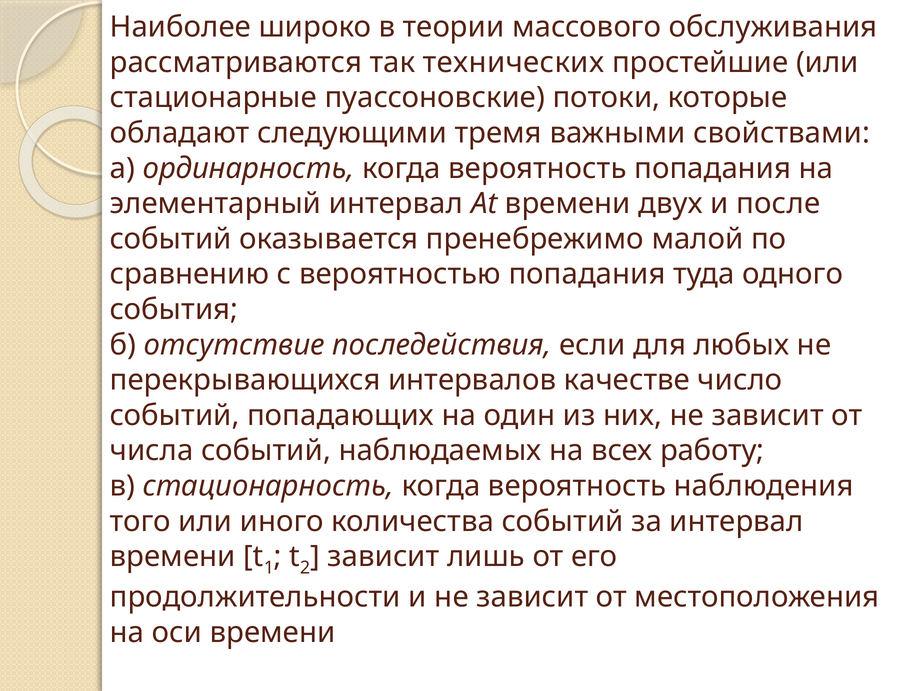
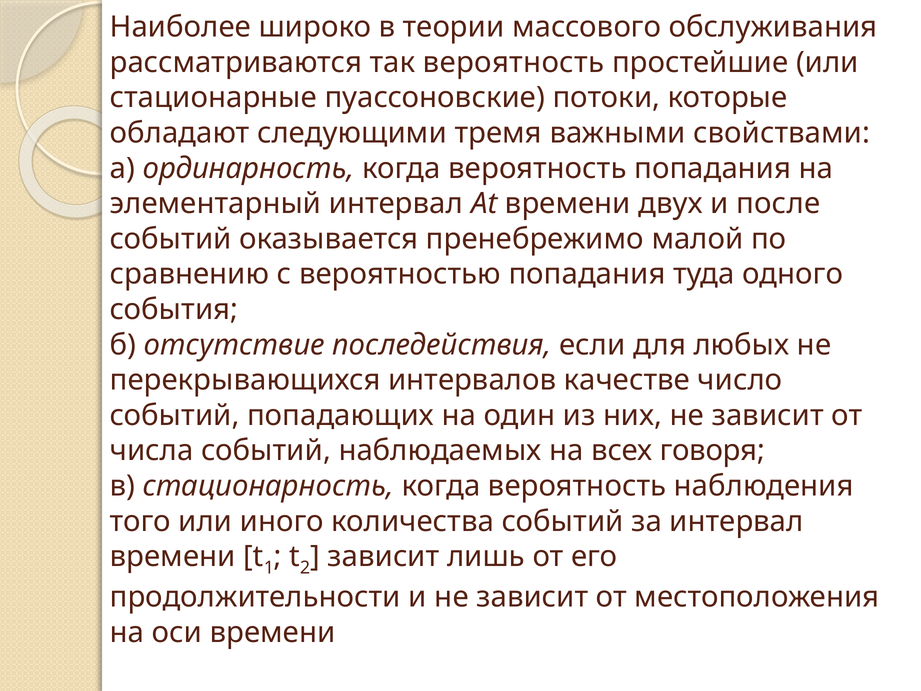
так технических: технических -> вероятность
работу: работу -> говоря
